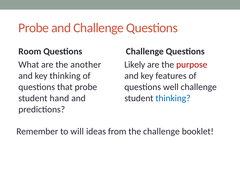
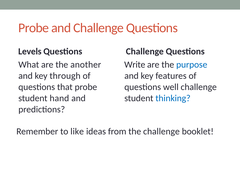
Room: Room -> Levels
Likely: Likely -> Write
purpose colour: red -> blue
key thinking: thinking -> through
will: will -> like
